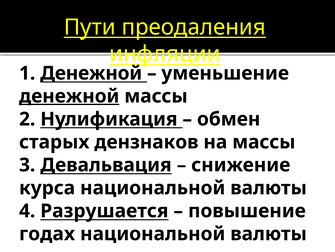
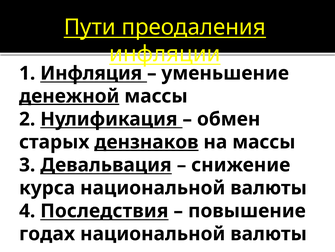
1 Денежной: Денежной -> Инфляция
дензнаков underline: none -> present
Разрушается: Разрушается -> Последствия
